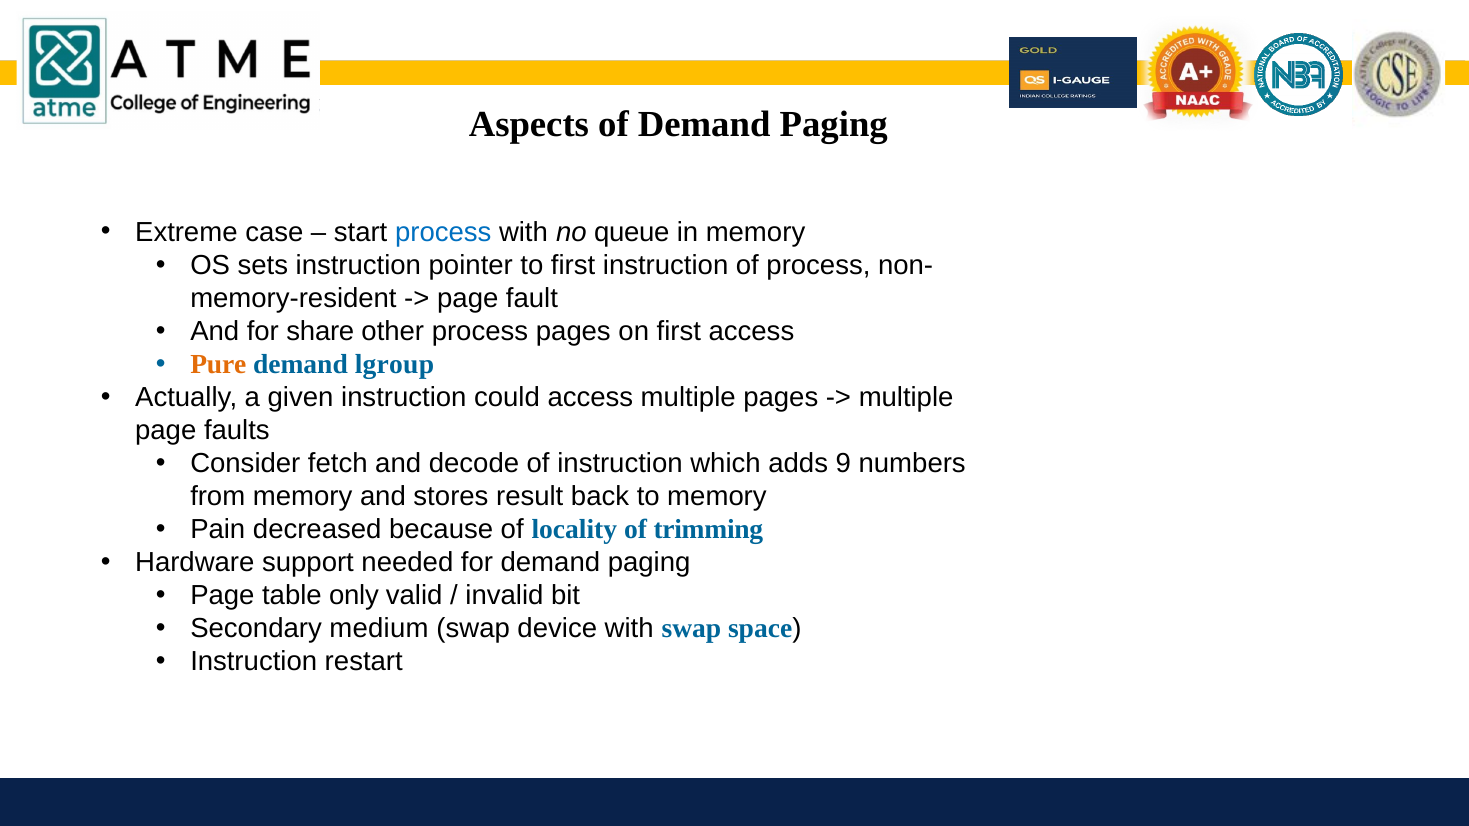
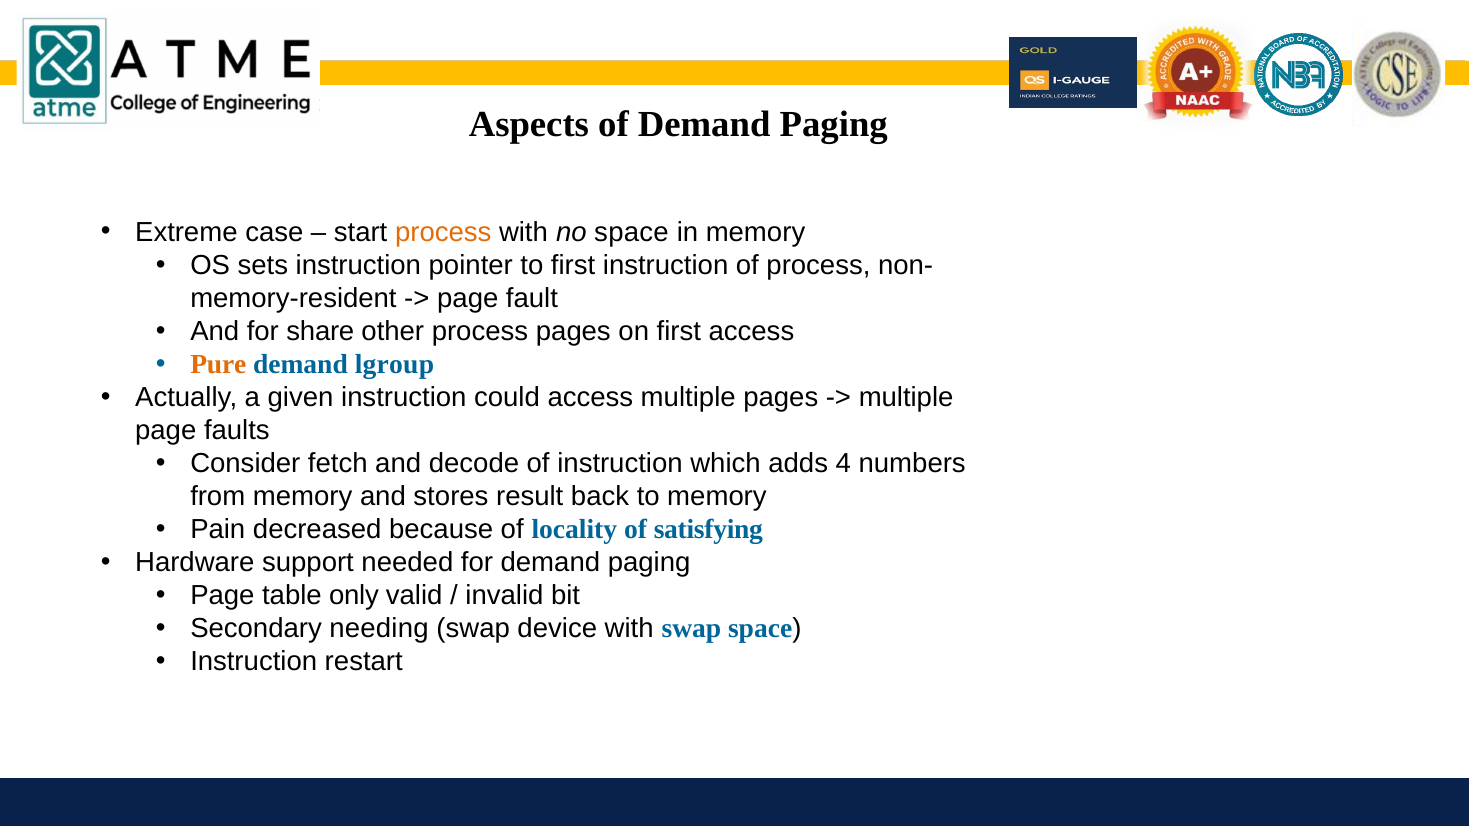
process at (443, 232) colour: blue -> orange
no queue: queue -> space
9: 9 -> 4
trimming: trimming -> satisfying
medium: medium -> needing
